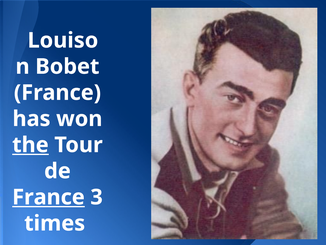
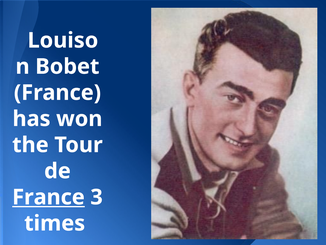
the underline: present -> none
